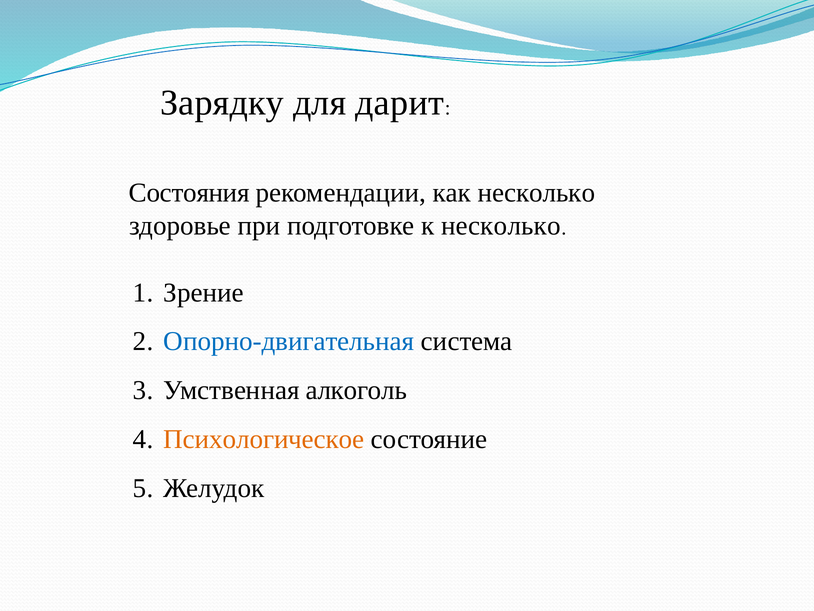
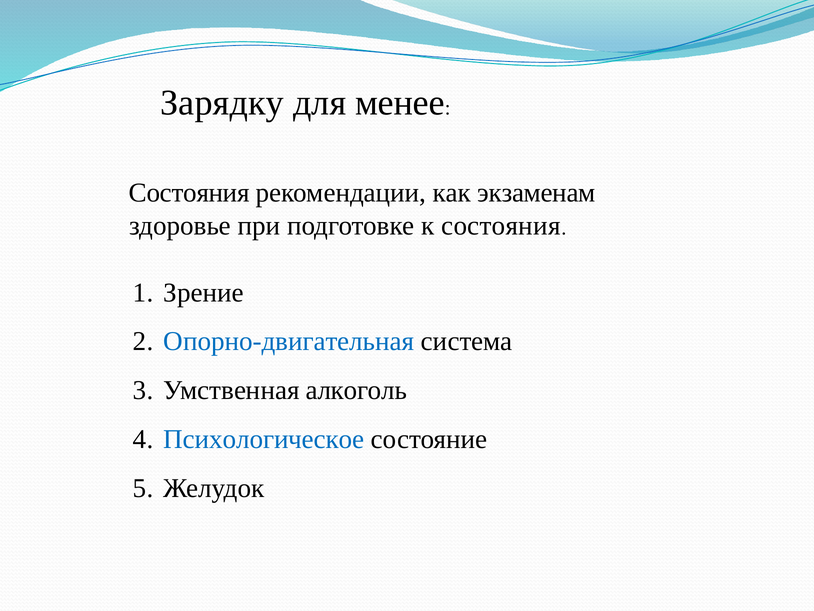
дарит: дарит -> менее
как несколько: несколько -> экзаменам
к несколько: несколько -> состояния
Психологическое colour: orange -> blue
